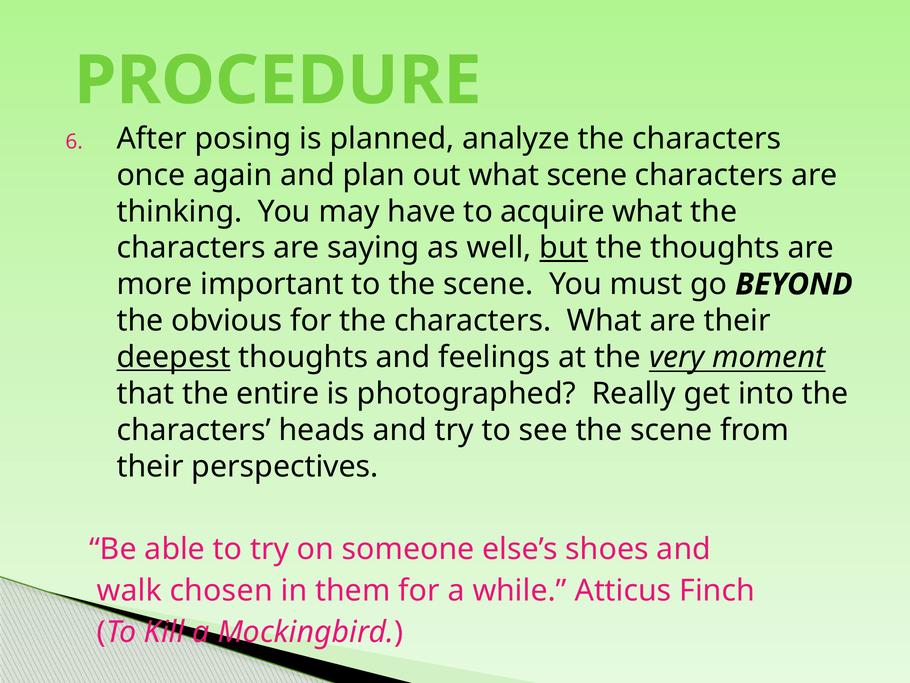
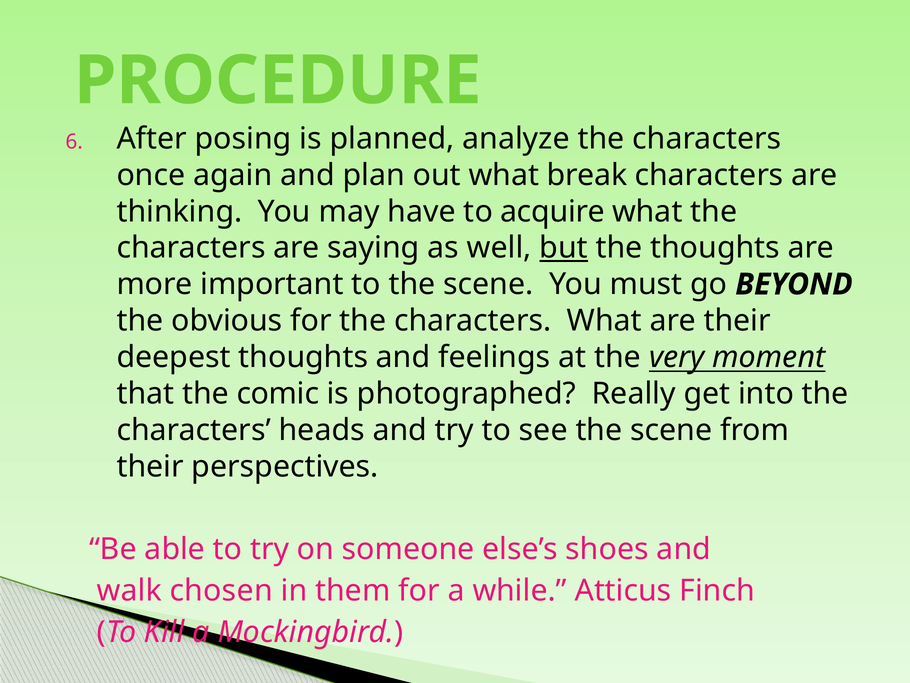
what scene: scene -> break
deepest underline: present -> none
entire: entire -> comic
